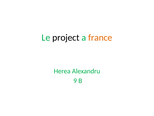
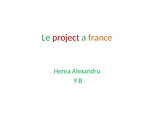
project colour: black -> red
